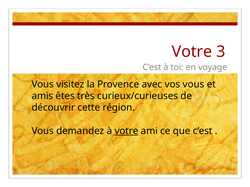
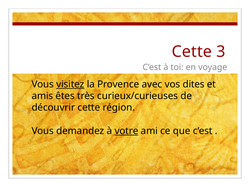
Votre at (192, 52): Votre -> Cette
visitez underline: none -> present
vos vous: vous -> dites
